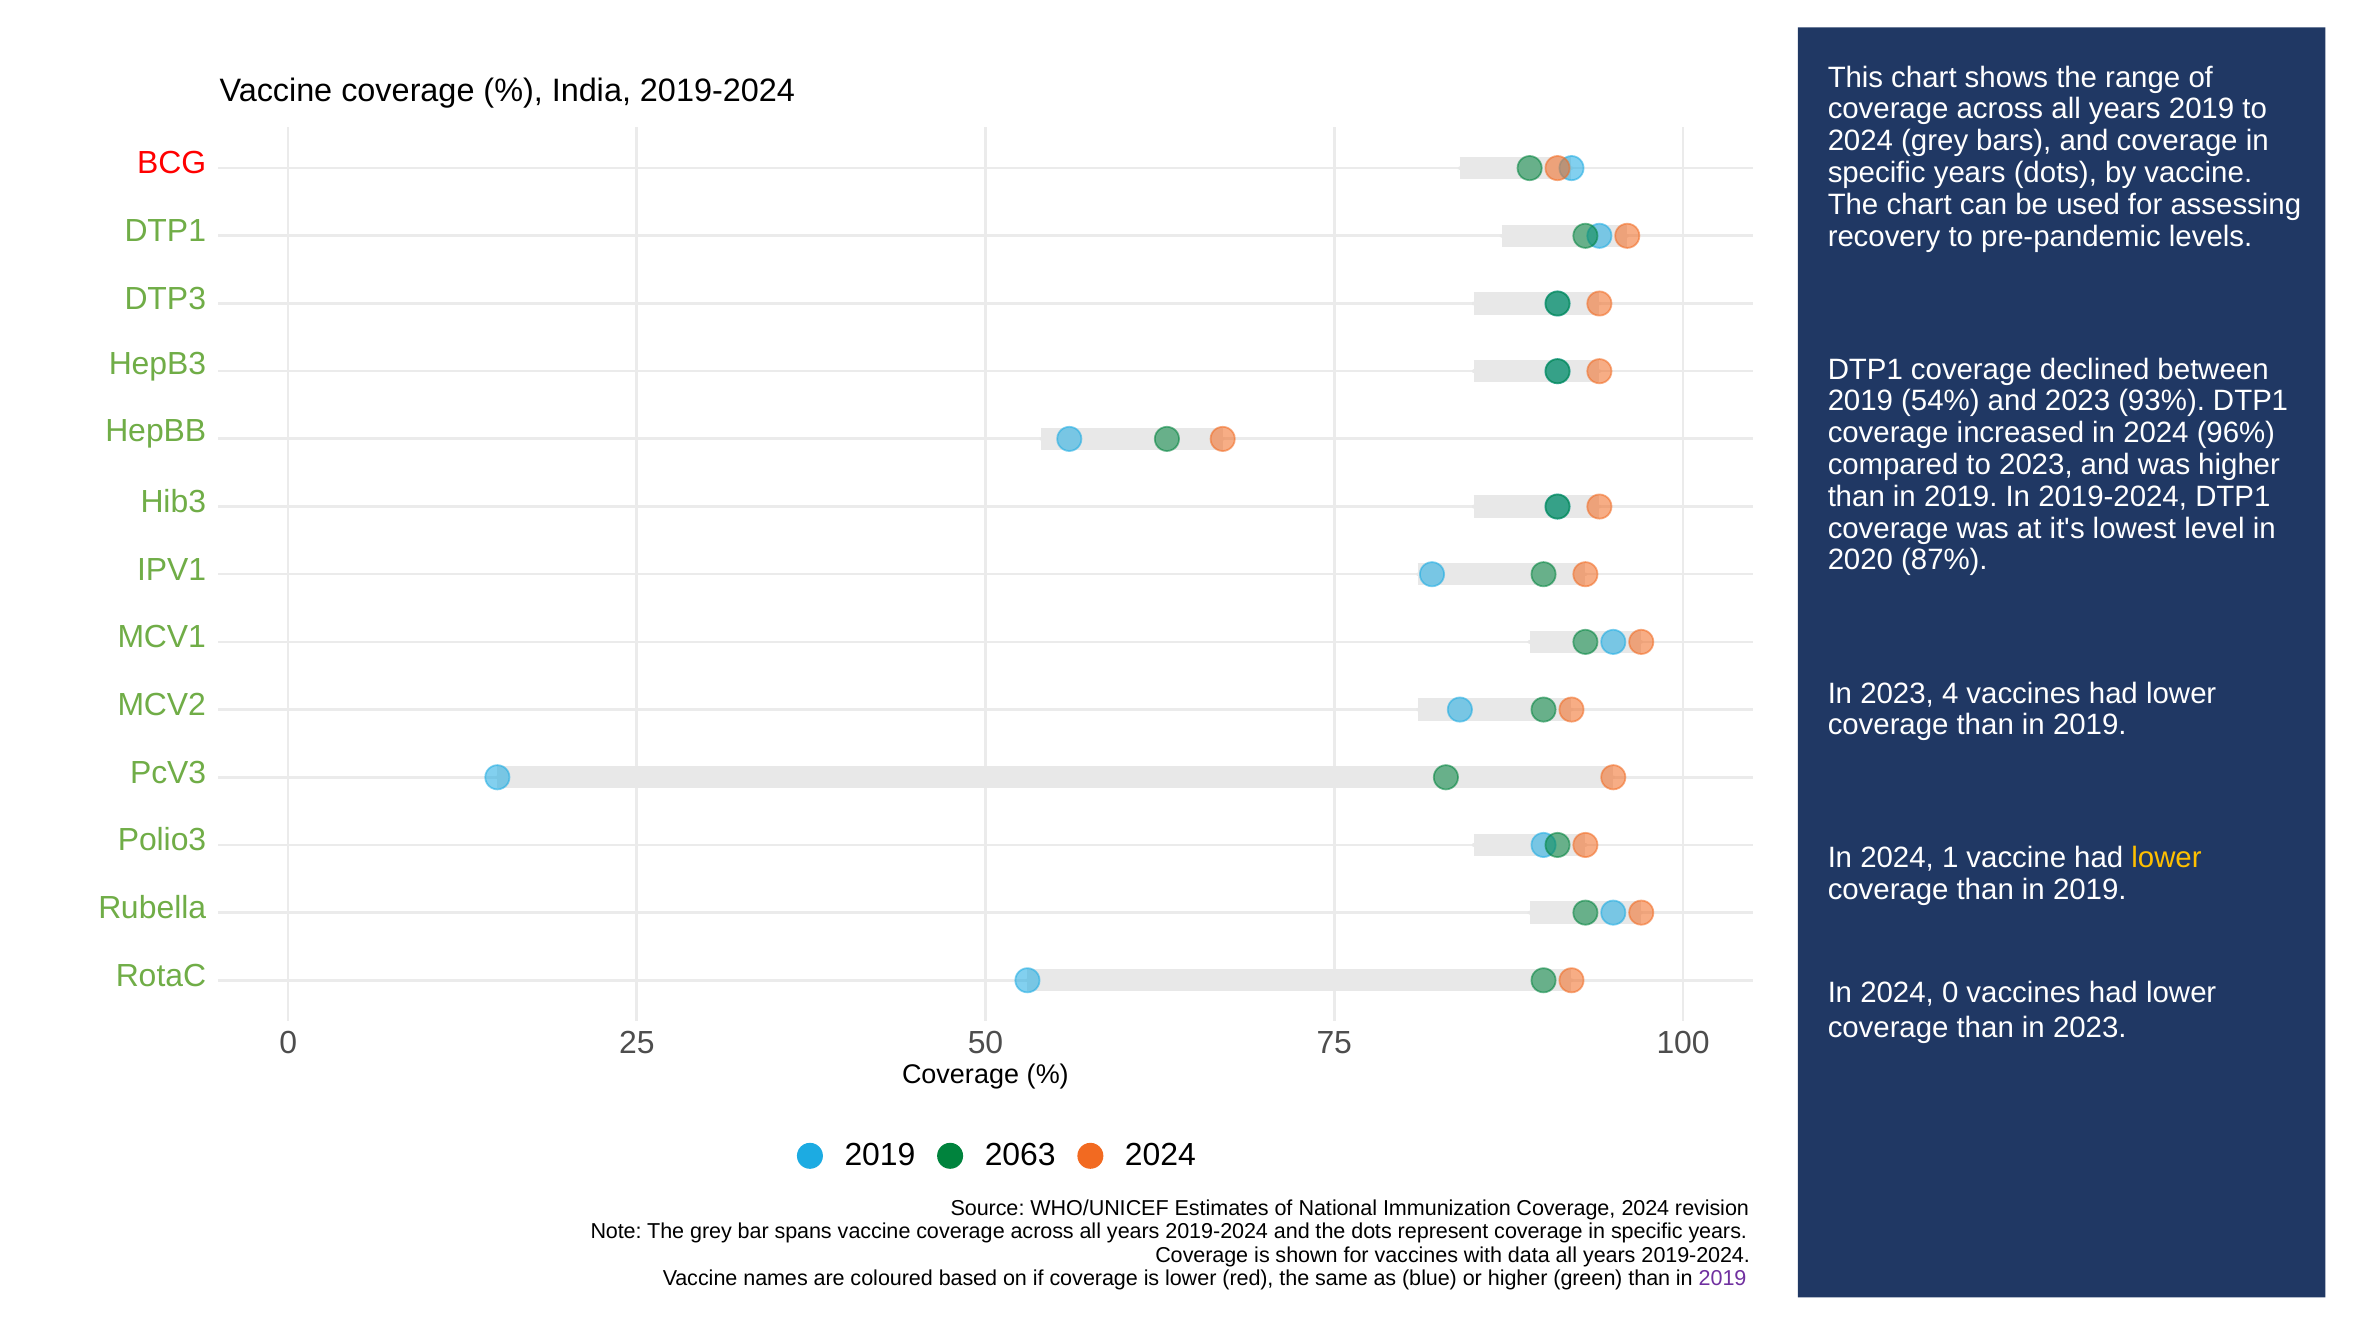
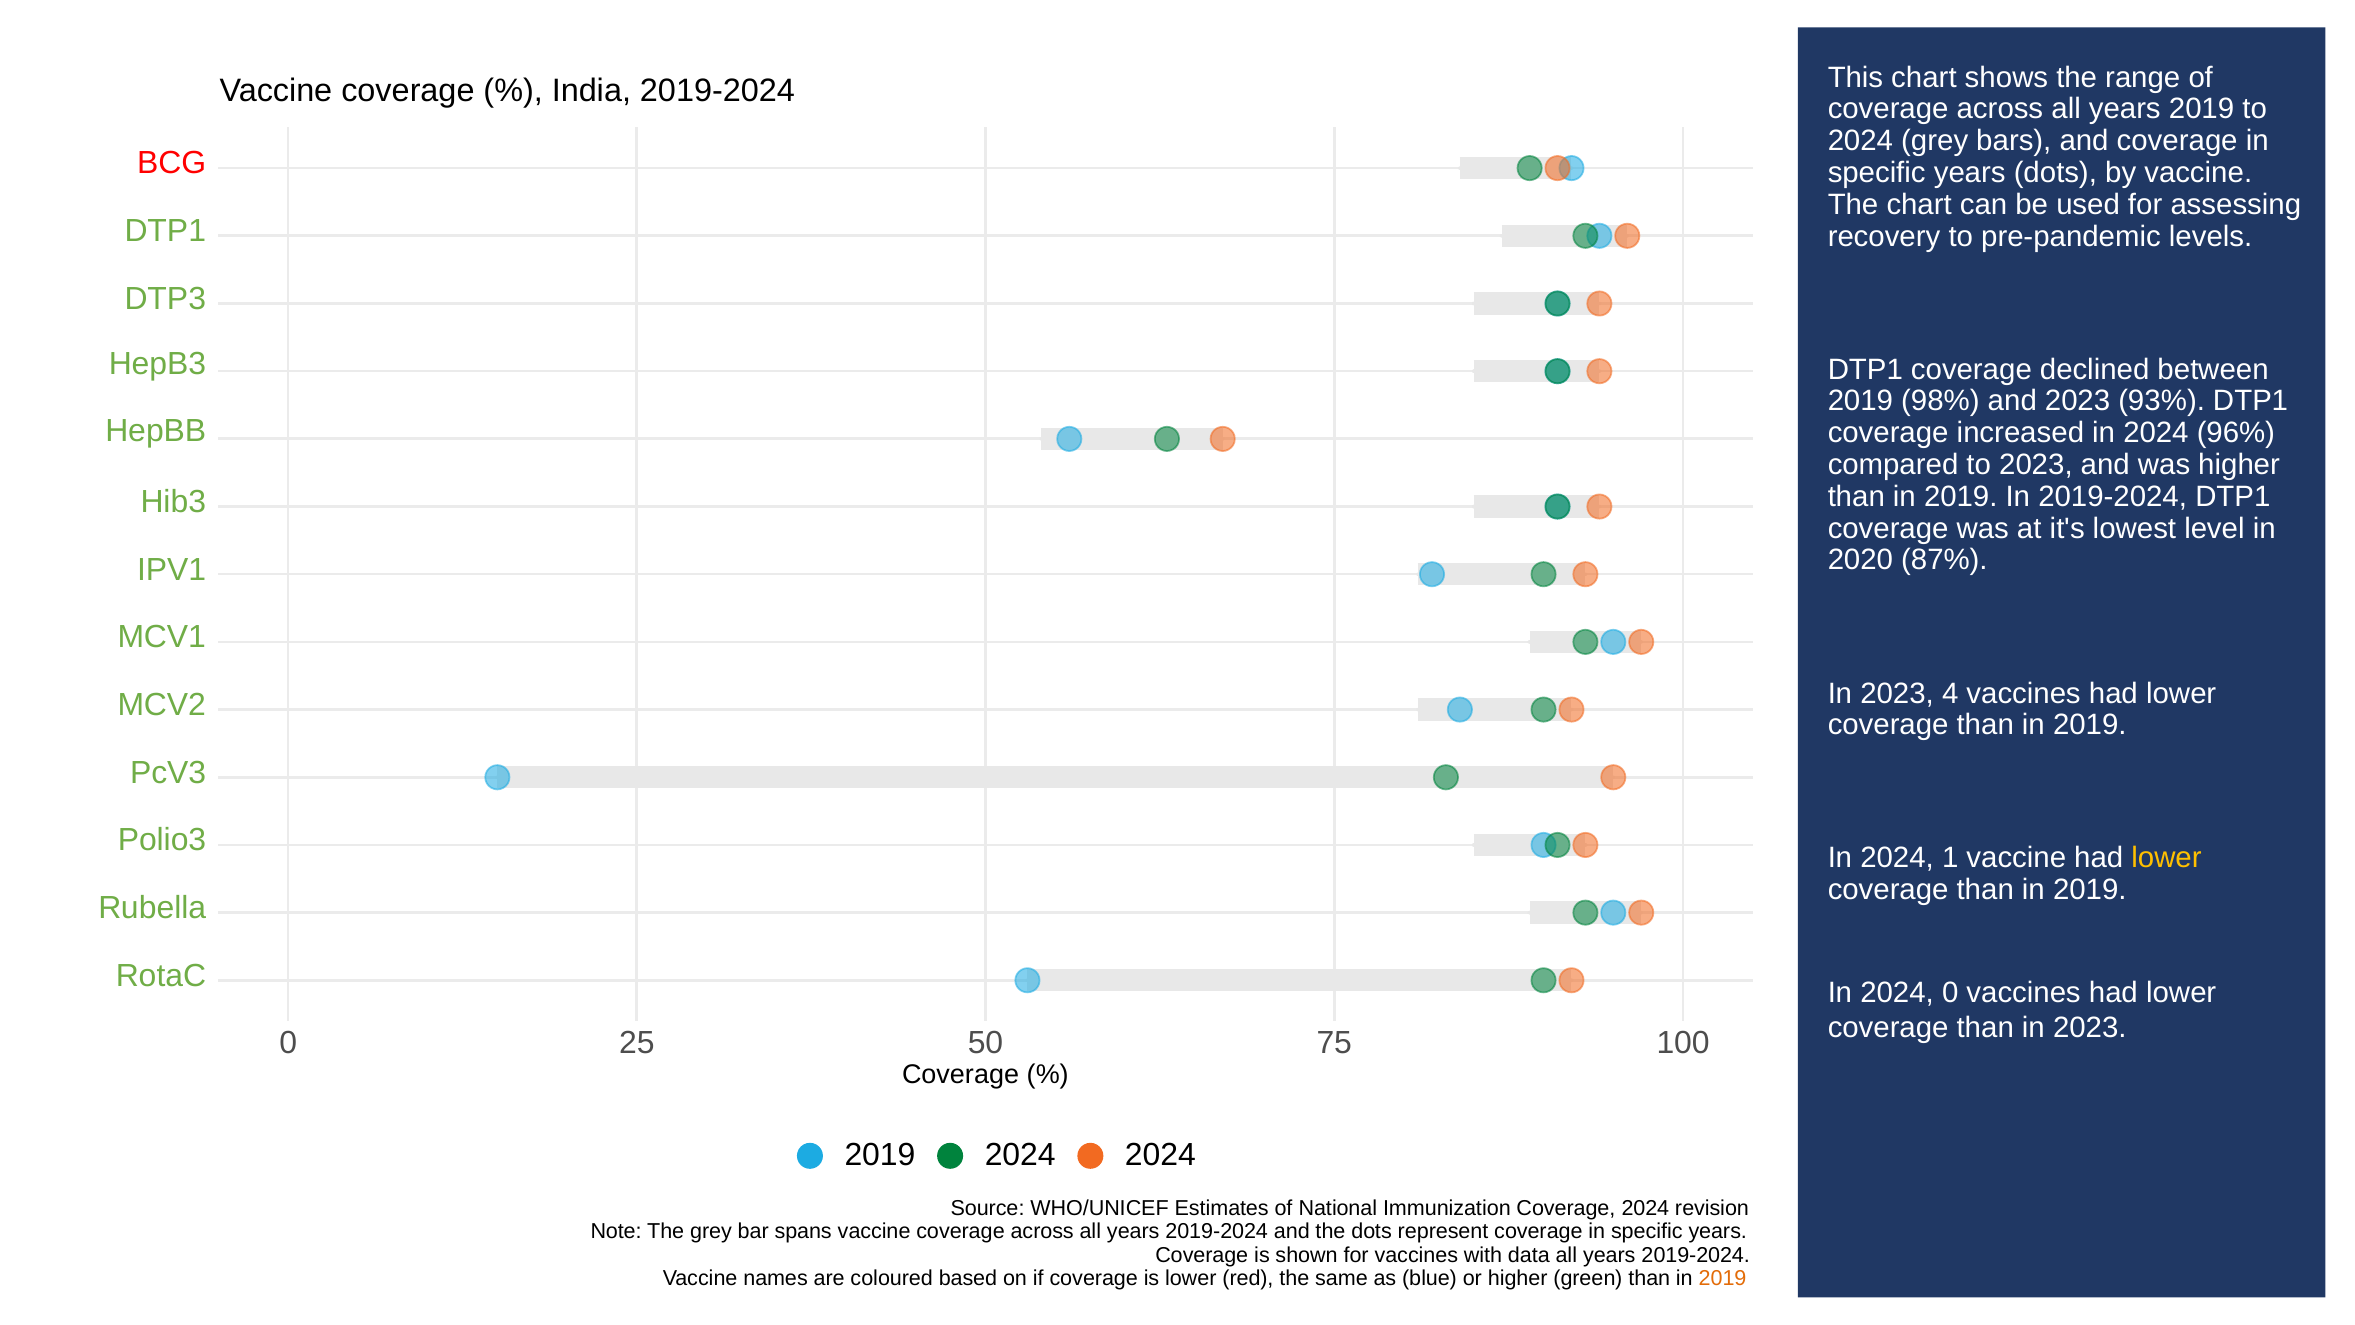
54%: 54% -> 98%
2019 2063: 2063 -> 2024
2019 at (1723, 1278) colour: purple -> orange
